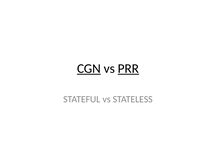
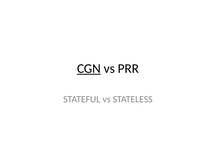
PRR underline: present -> none
